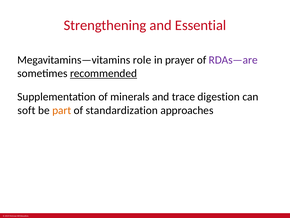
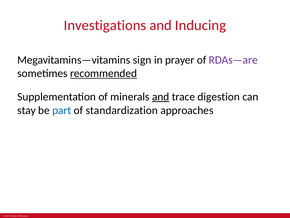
Strengthening: Strengthening -> Investigations
Essential: Essential -> Inducing
role: role -> sign
and at (161, 96) underline: none -> present
soft: soft -> stay
part colour: orange -> blue
